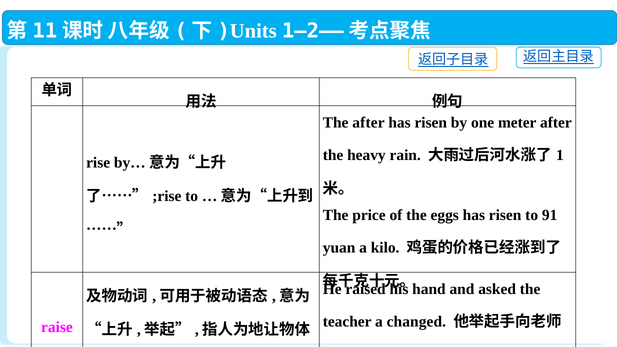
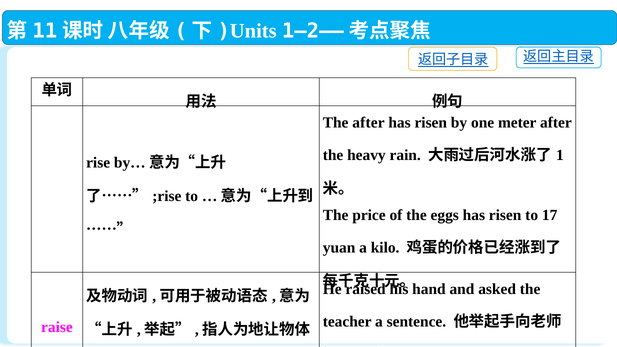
91: 91 -> 17
changed: changed -> sentence
